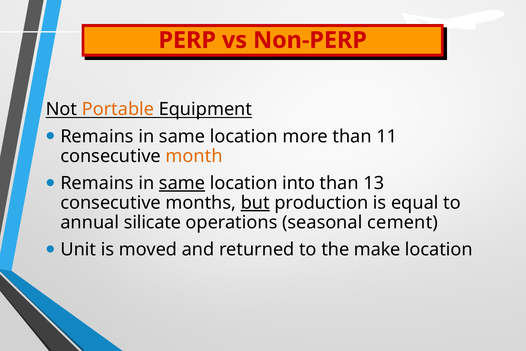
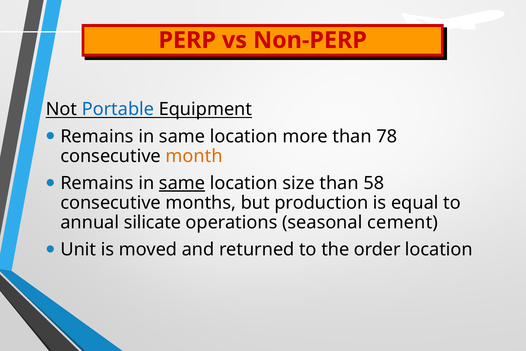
Portable colour: orange -> blue
11: 11 -> 78
into: into -> size
13: 13 -> 58
but underline: present -> none
make: make -> order
